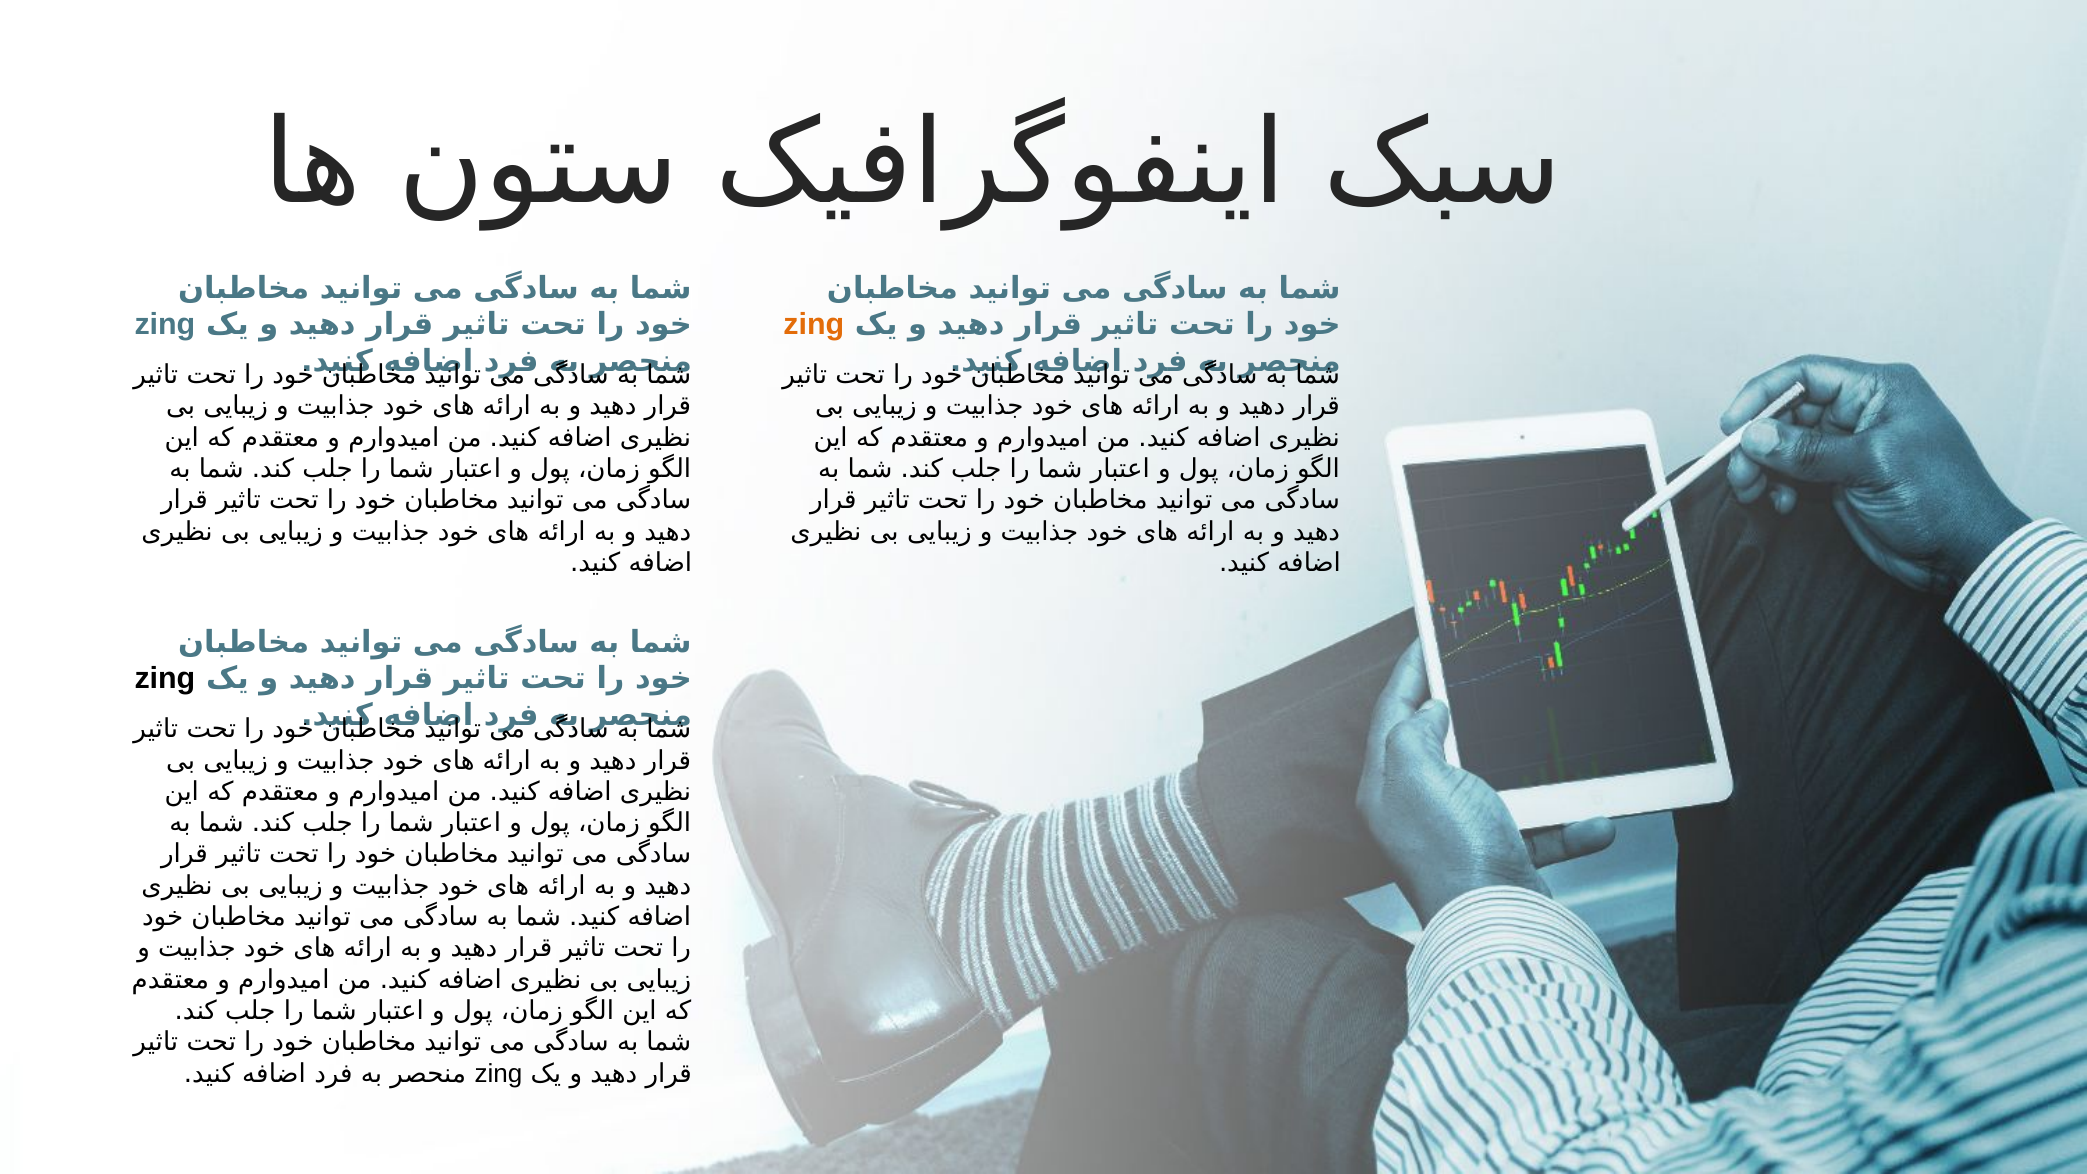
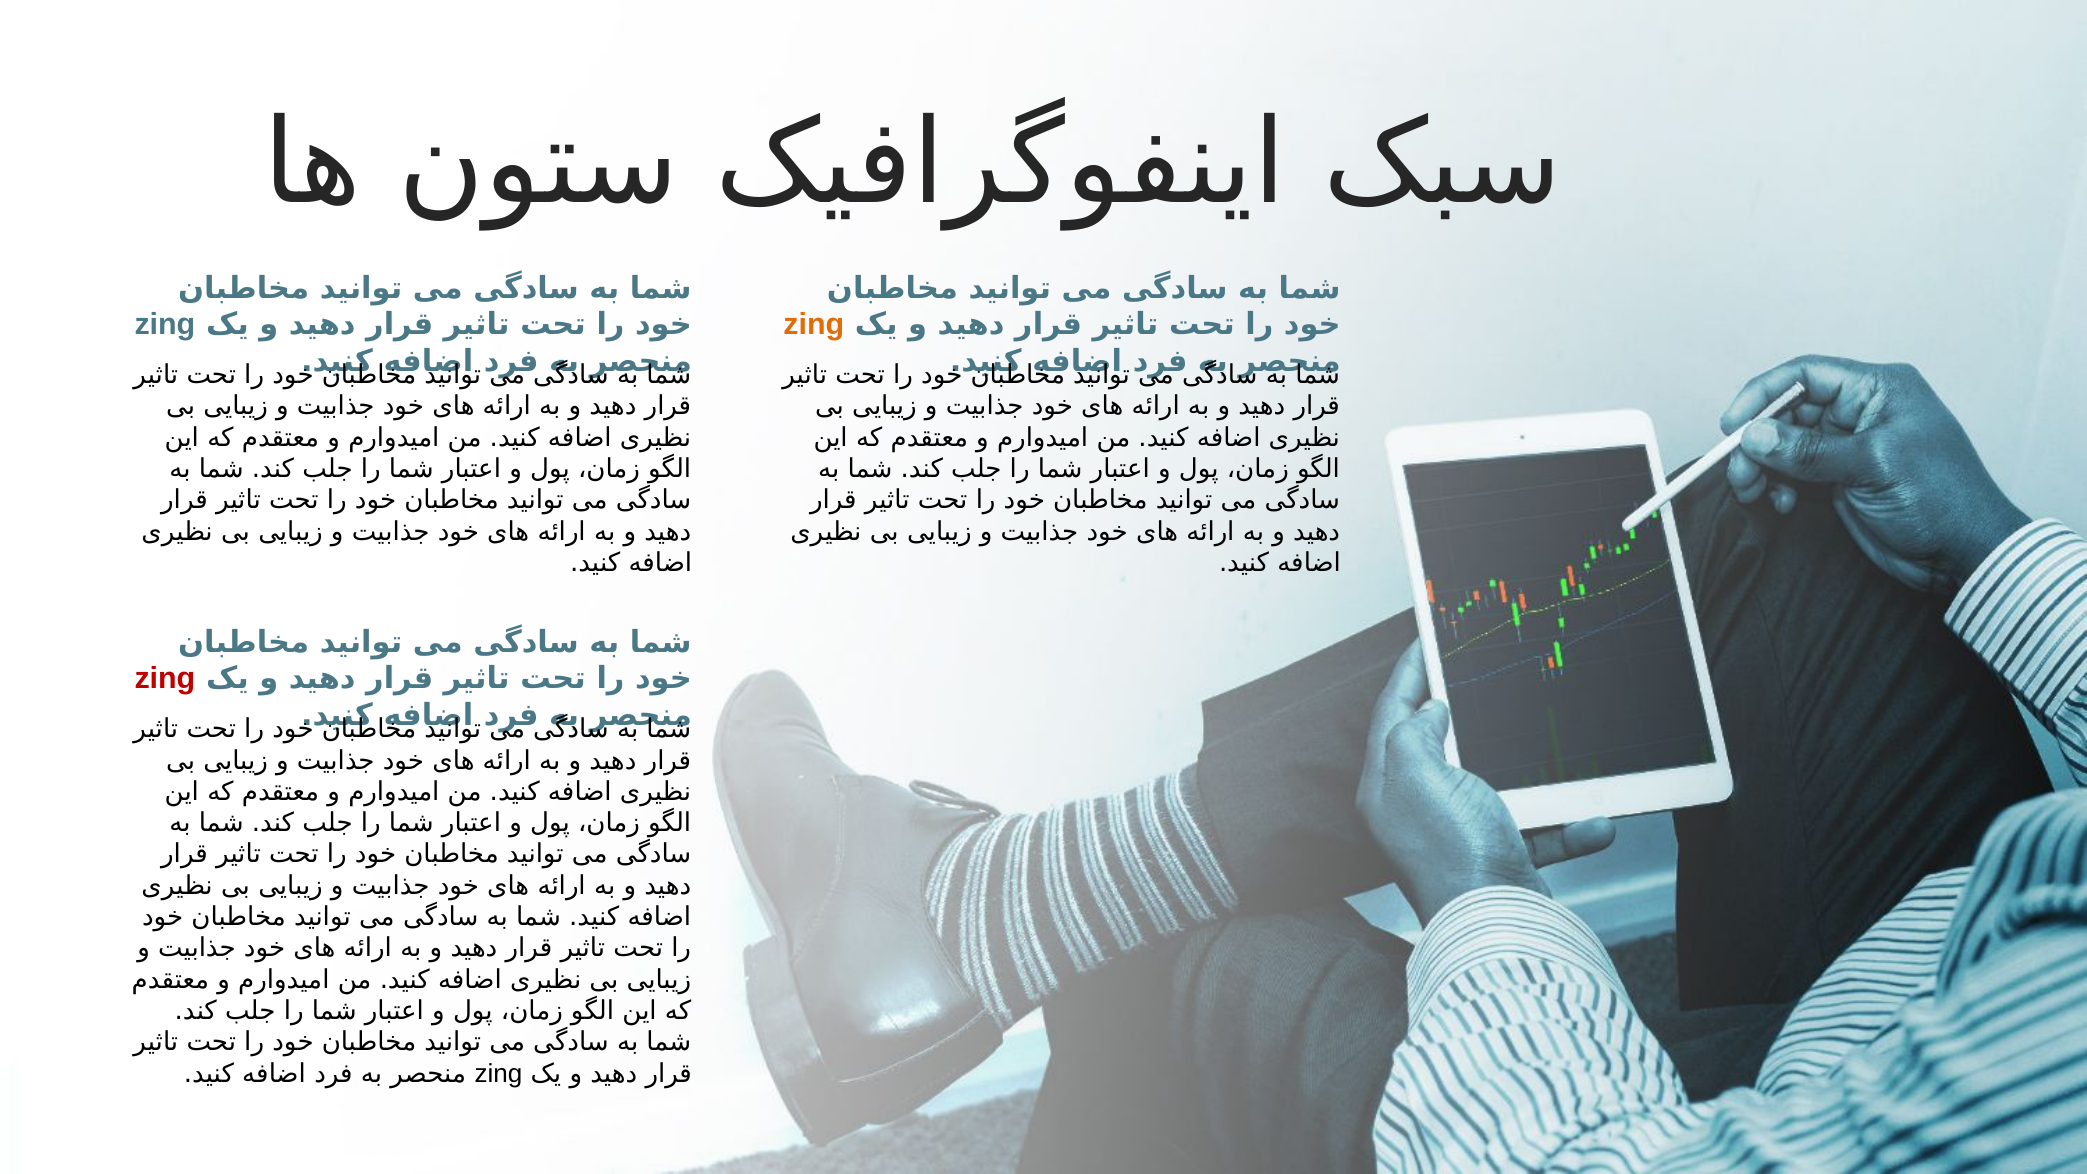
zing at (165, 679) colour: black -> red
